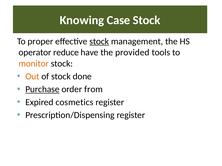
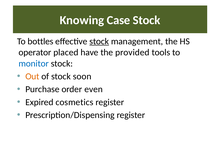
proper: proper -> bottles
reduce: reduce -> placed
monitor colour: orange -> blue
done: done -> soon
Purchase underline: present -> none
from: from -> even
